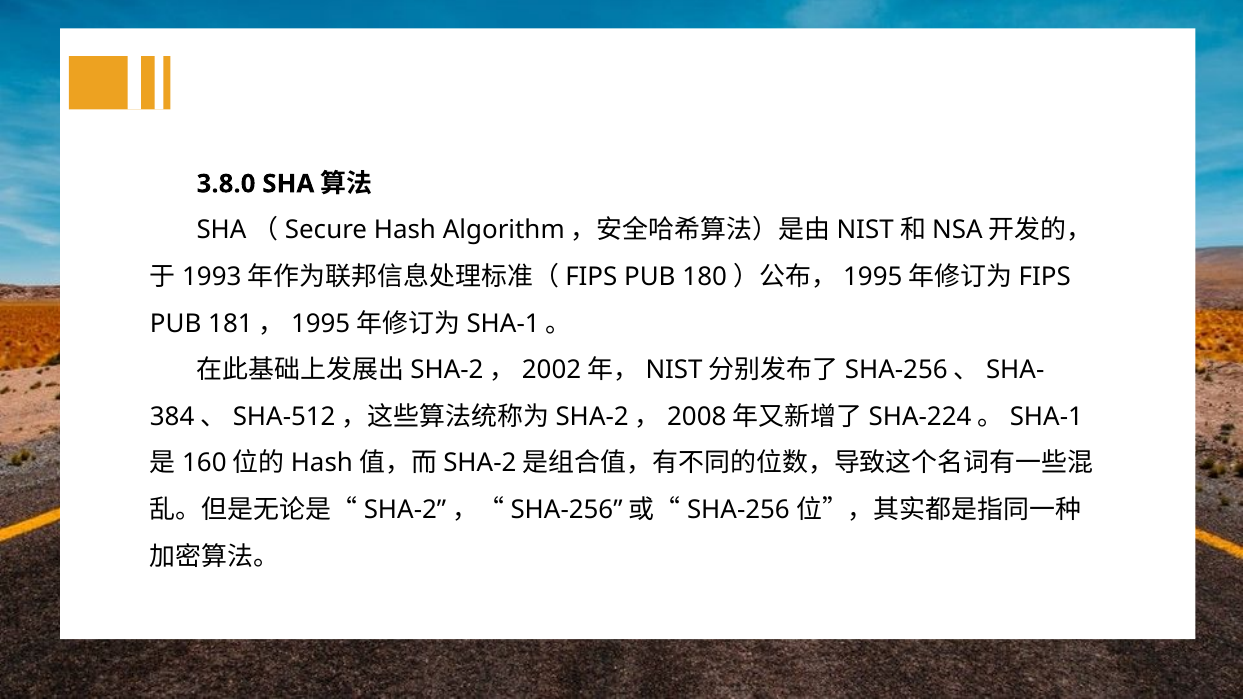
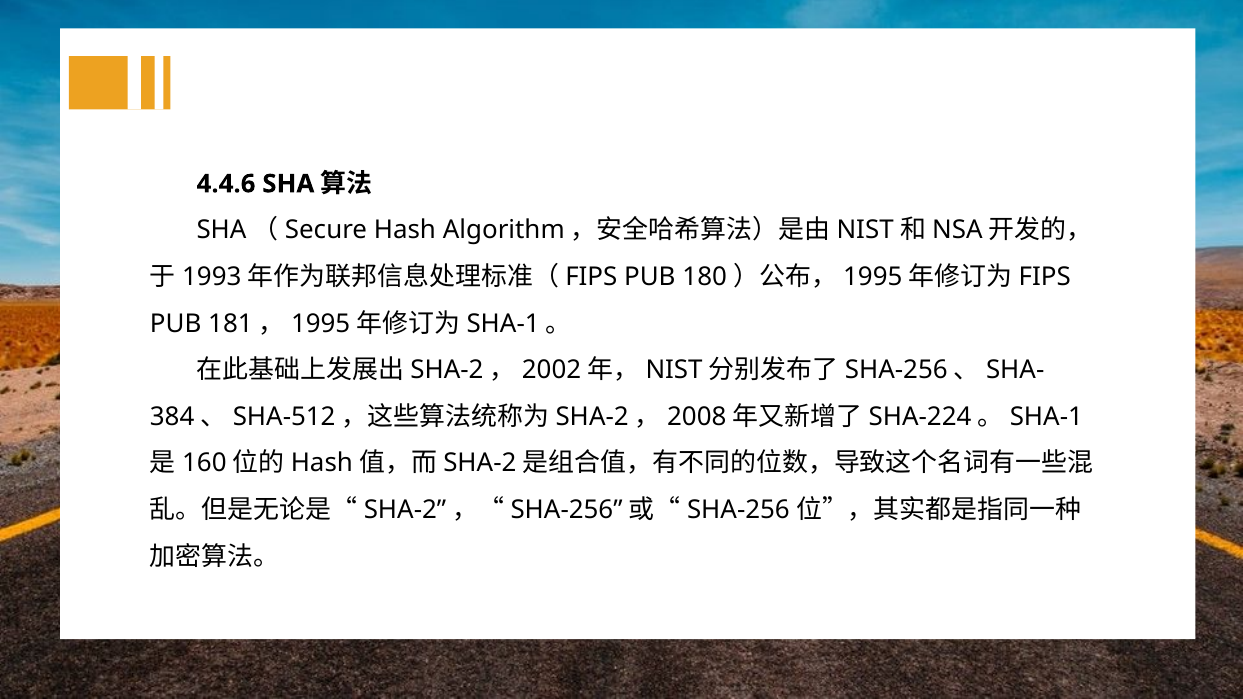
3.8.0: 3.8.0 -> 4.4.6
